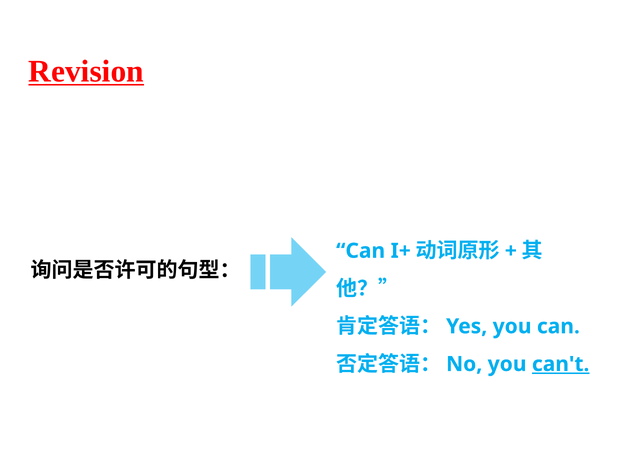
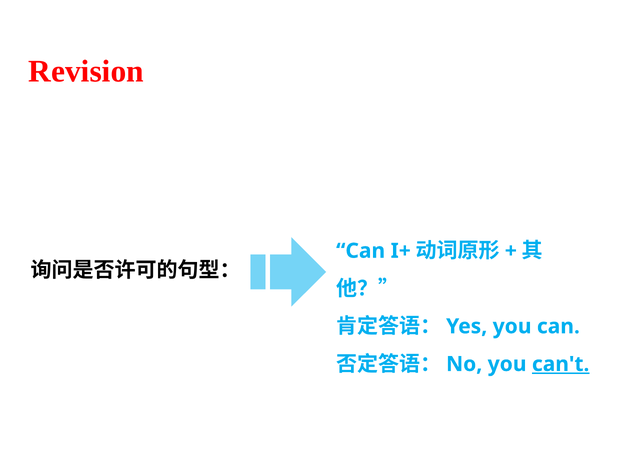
Revision underline: present -> none
